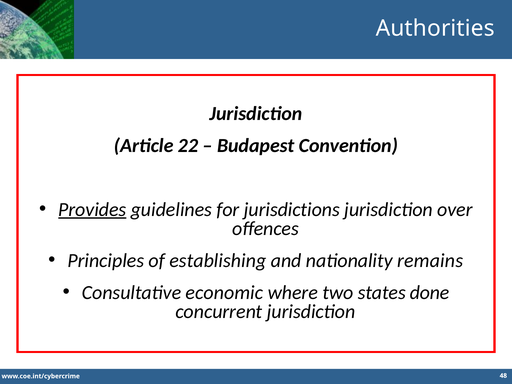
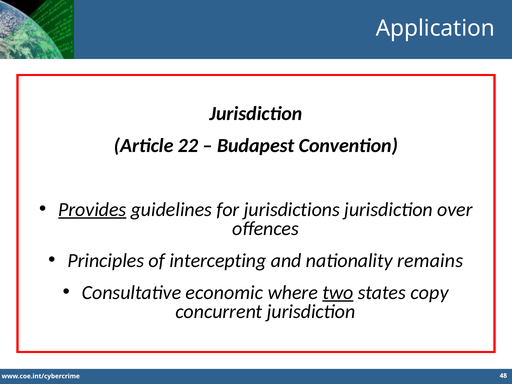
Authorities: Authorities -> Application
establishing: establishing -> intercepting
two underline: none -> present
done: done -> copy
